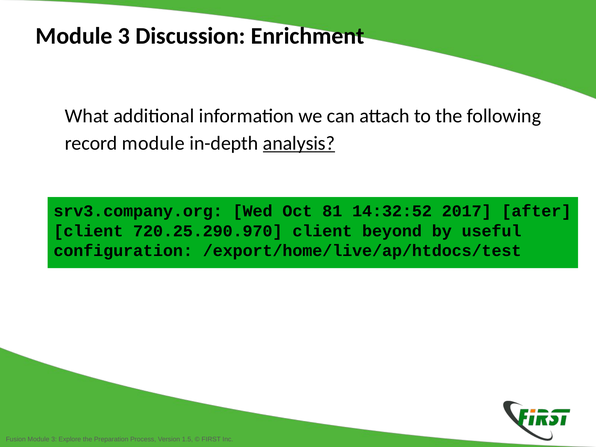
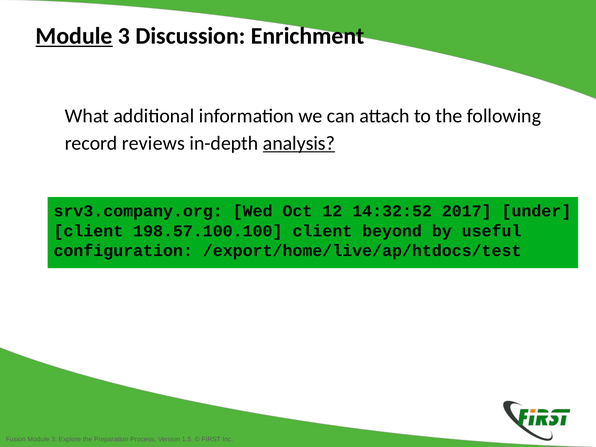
Module at (74, 36) underline: none -> present
record module: module -> reviews
81: 81 -> 12
after: after -> under
720.25.290.970: 720.25.290.970 -> 198.57.100.100
